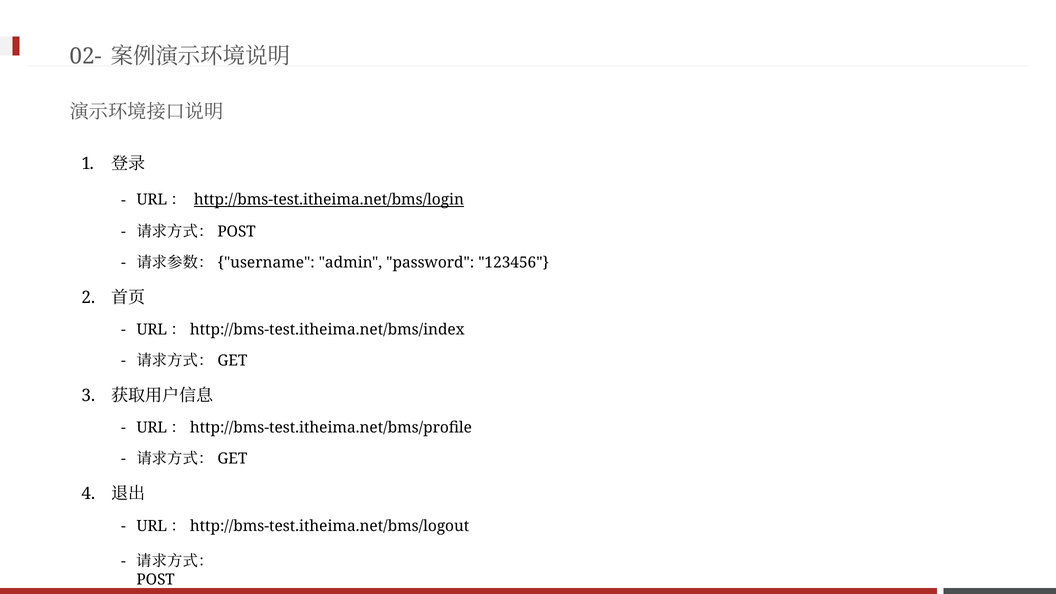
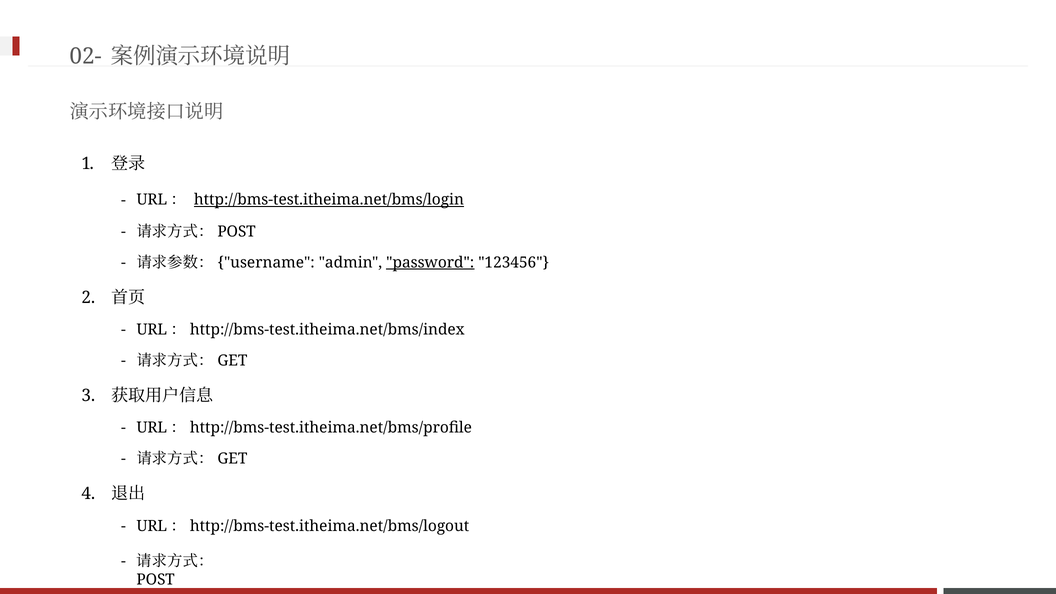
password underline: none -> present
